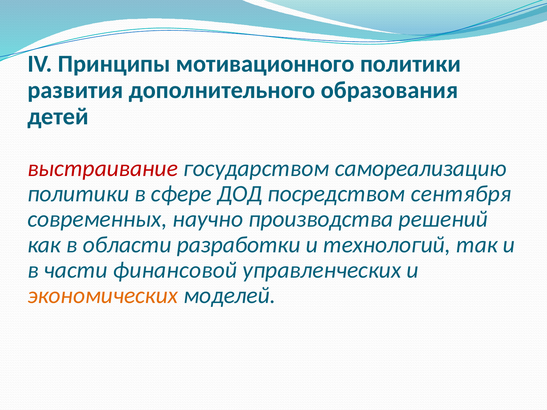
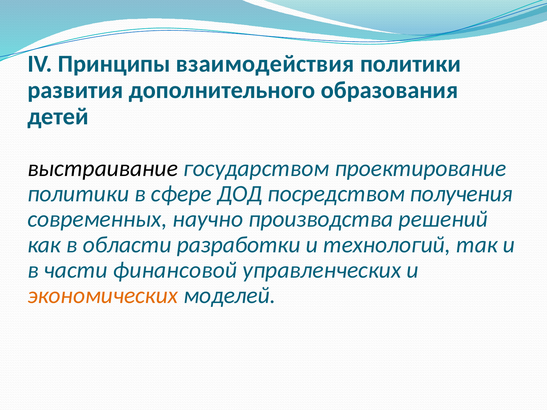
мотивационного: мотивационного -> взаимодействия
выстраивание colour: red -> black
самореализацию: самореализацию -> проектирование
сентября: сентября -> получения
